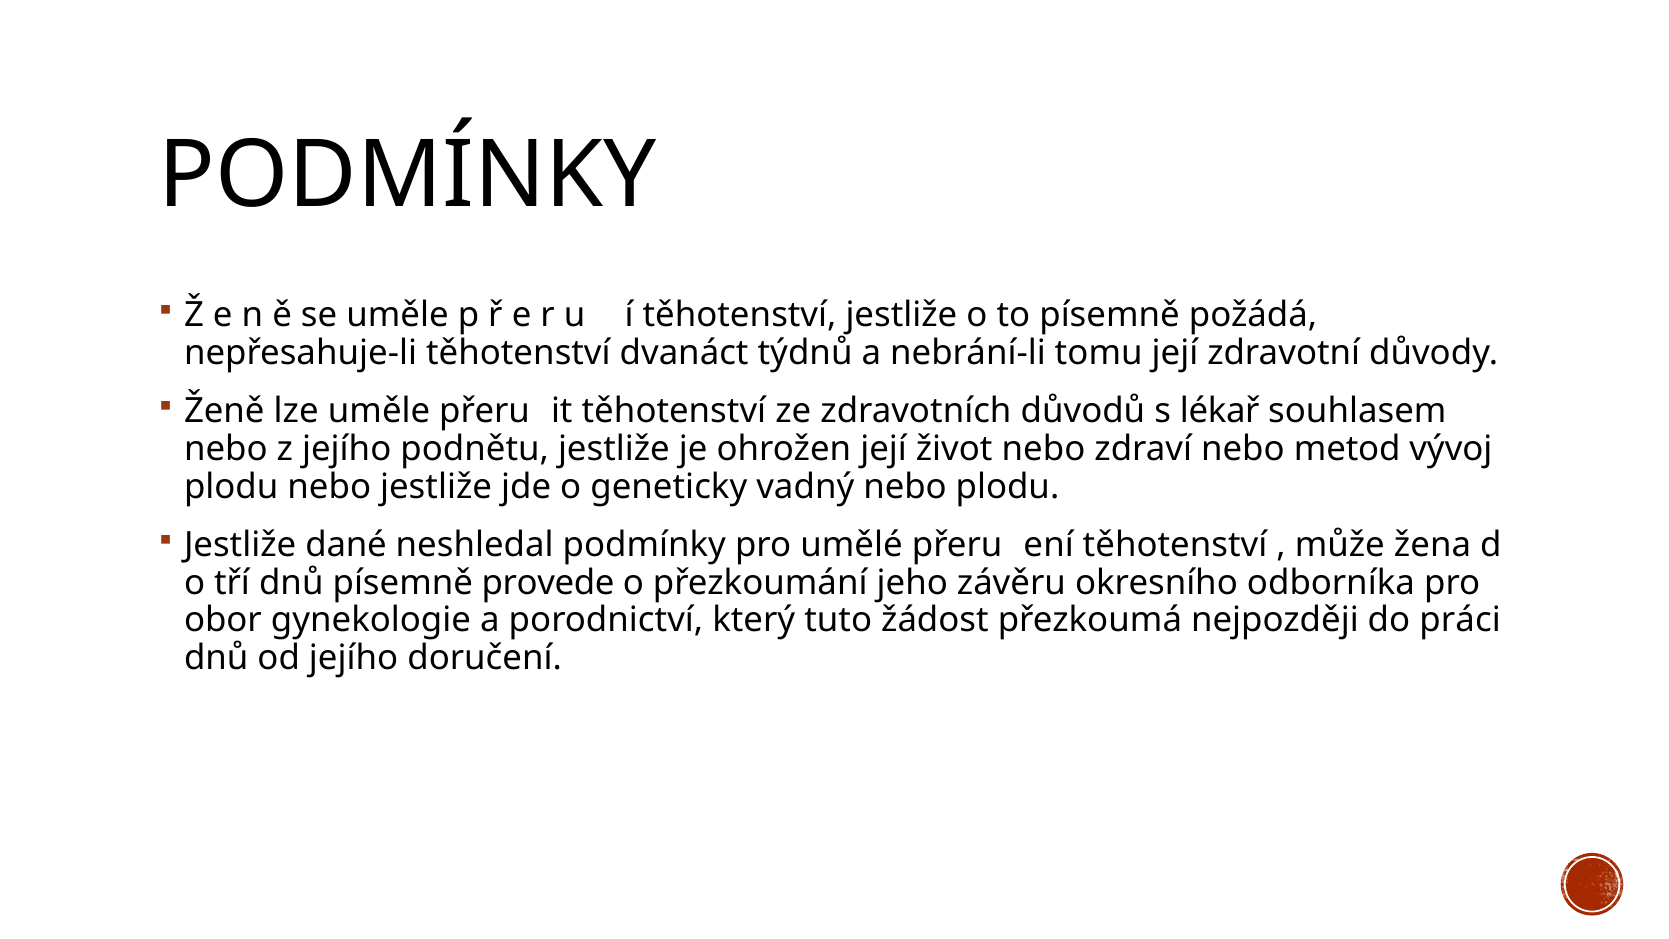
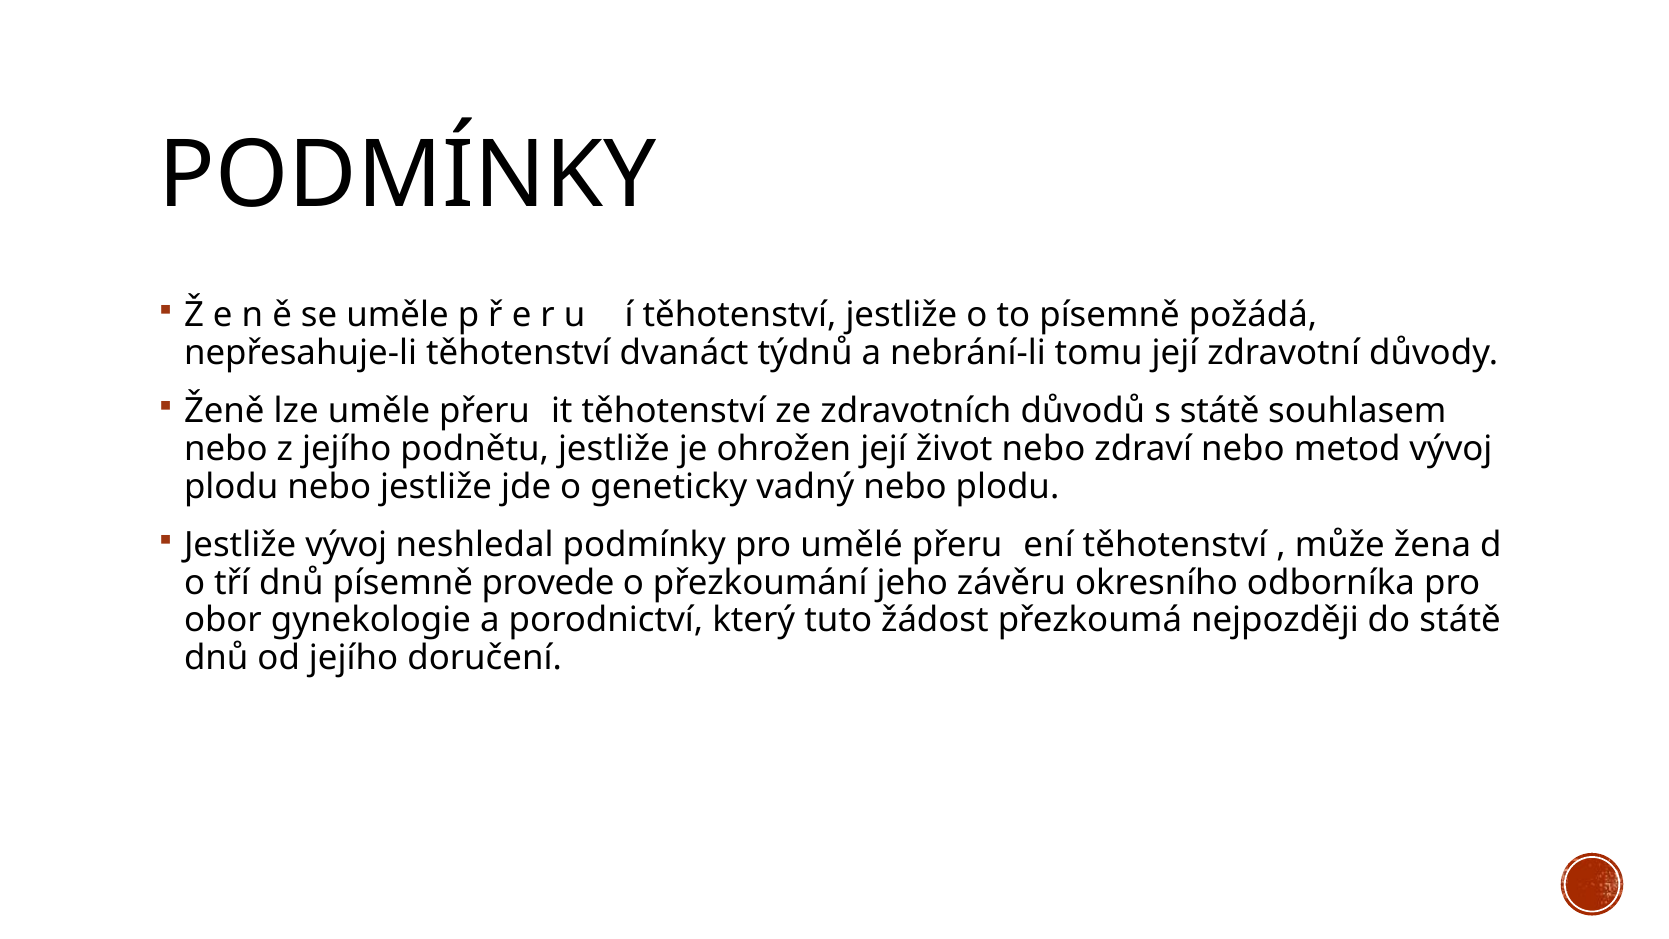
s lékař: lékař -> státě
Jestliže dané: dané -> vývoj
do práci: práci -> státě
